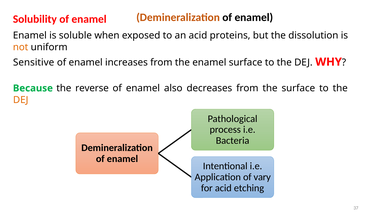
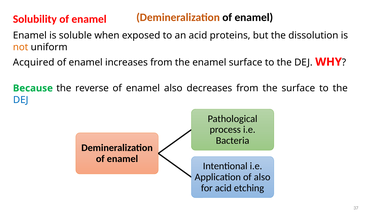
Sensitive: Sensitive -> Acquired
DEJ at (21, 100) colour: orange -> blue
of vary: vary -> also
